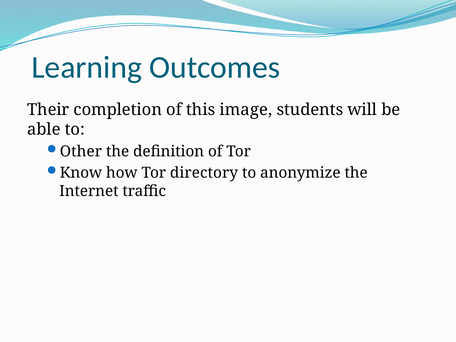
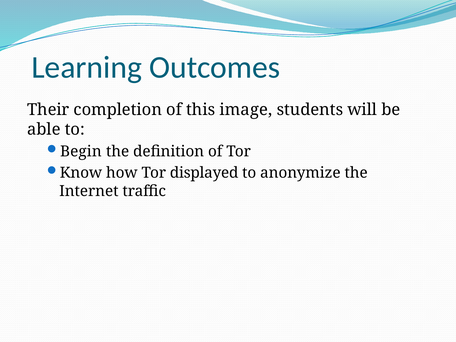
Other: Other -> Begin
directory: directory -> displayed
